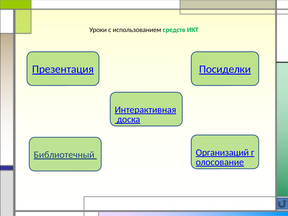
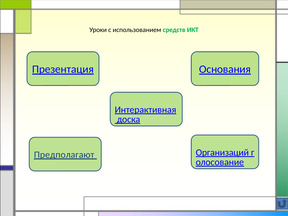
Посиделки: Посиделки -> Основания
Библиотечный: Библиотечный -> Предполагают
